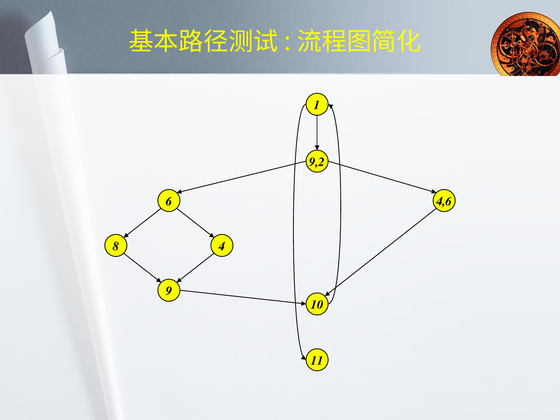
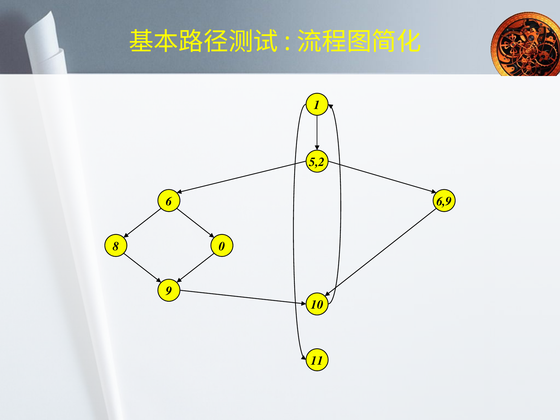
9,2: 9,2 -> 5,2
4,6: 4,6 -> 6,9
4: 4 -> 0
